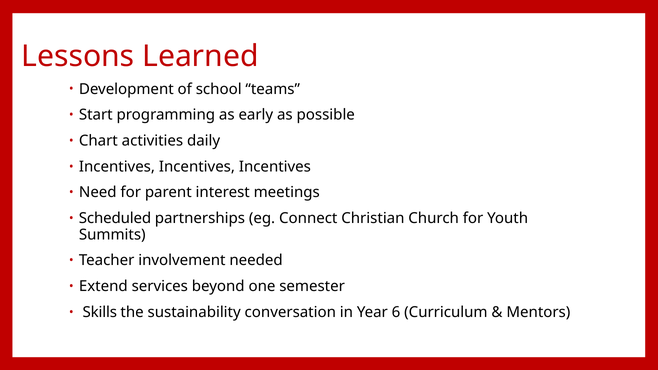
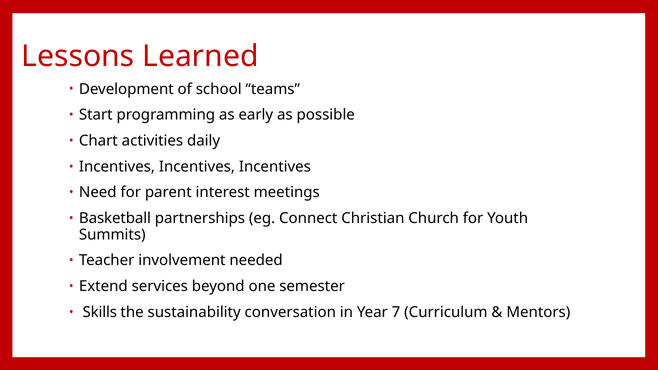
Scheduled: Scheduled -> Basketball
6: 6 -> 7
